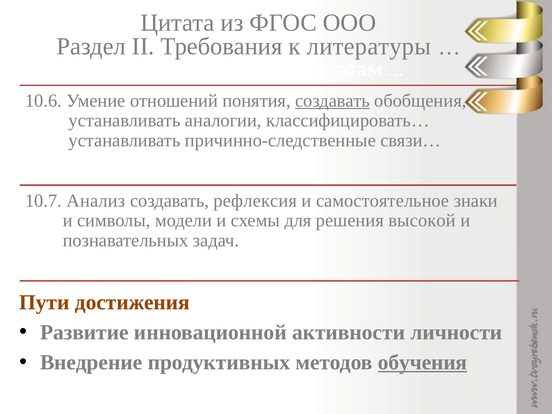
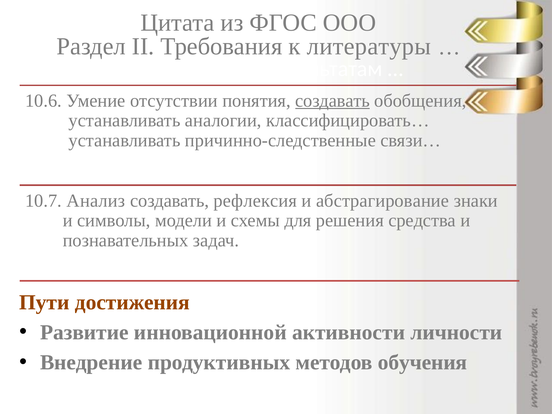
отношений: отношений -> отсутствии
самостоятельное: самостоятельное -> абстрагирование
высокой: высокой -> средства
обучения underline: present -> none
